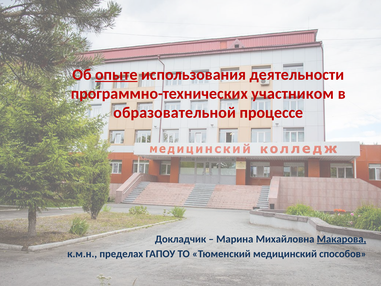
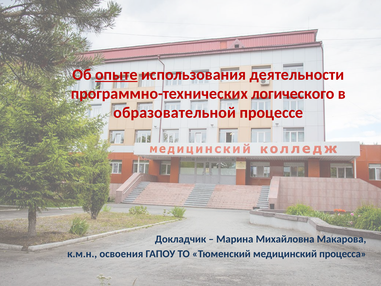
участником: участником -> логического
Макарова underline: present -> none
пределах: пределах -> освоения
способов: способов -> процесса
